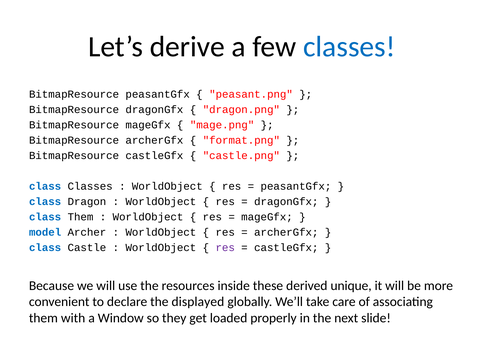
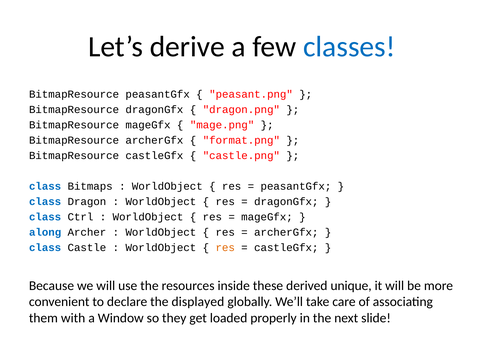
class Classes: Classes -> Bitmaps
class Them: Them -> Ctrl
model: model -> along
res at (225, 248) colour: purple -> orange
